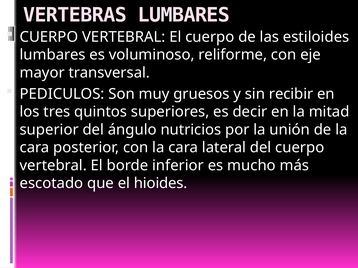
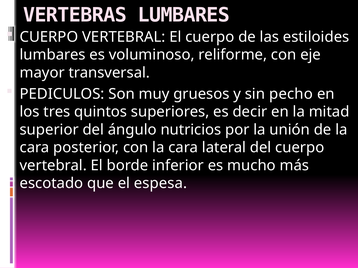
recibir: recibir -> pecho
hioides: hioides -> espesa
